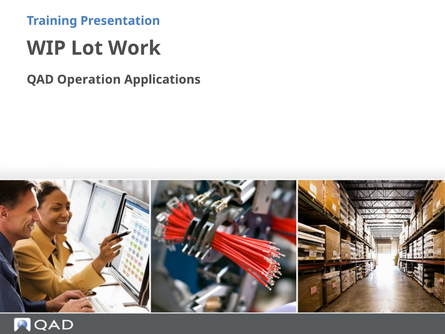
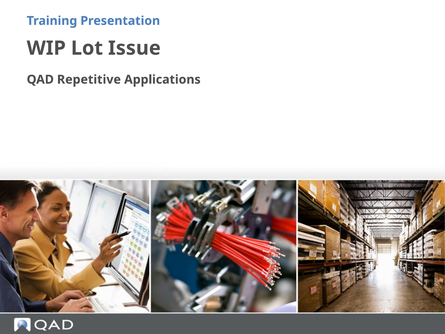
Work: Work -> Issue
Operation: Operation -> Repetitive
